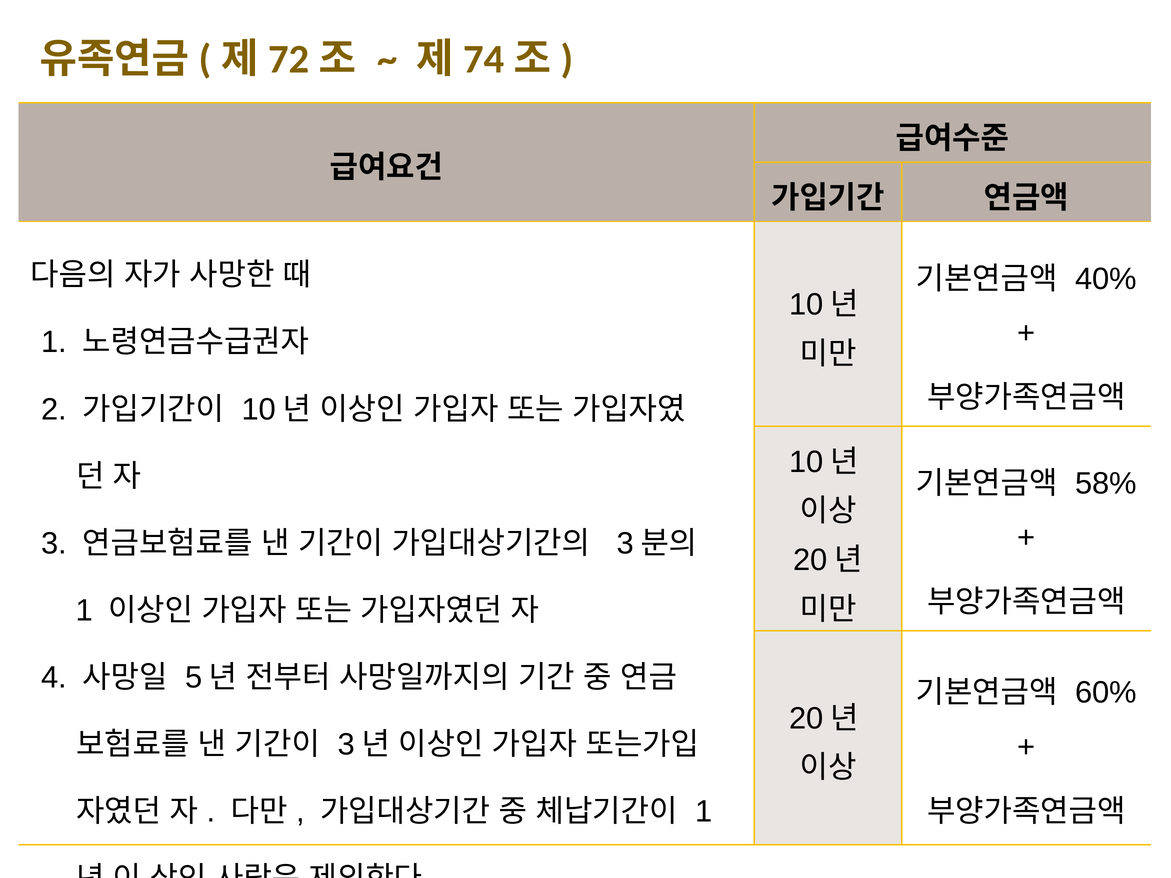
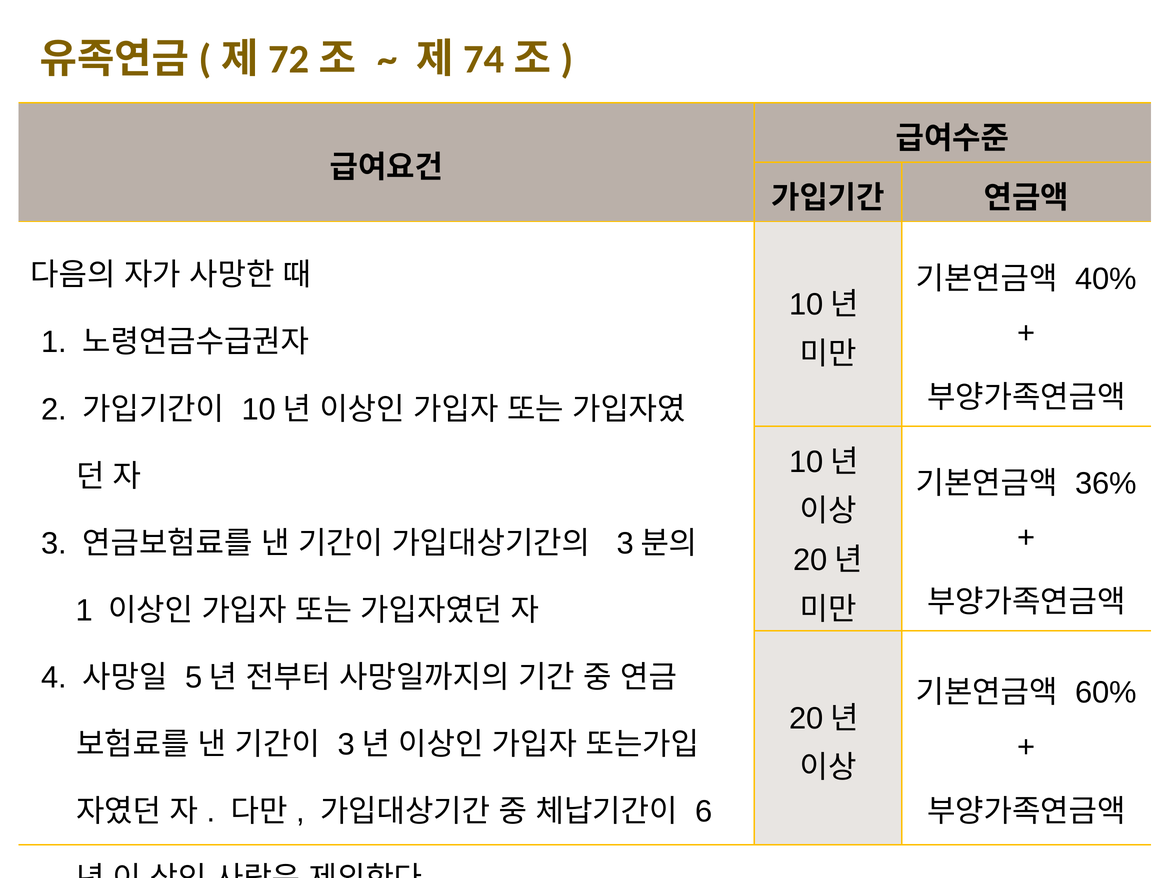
58%: 58% -> 36%
1 at (704, 812): 1 -> 6
